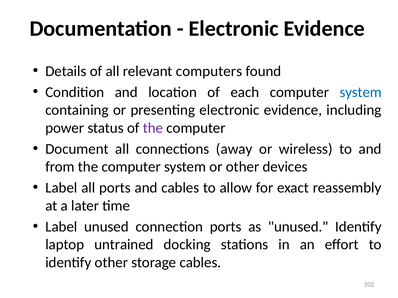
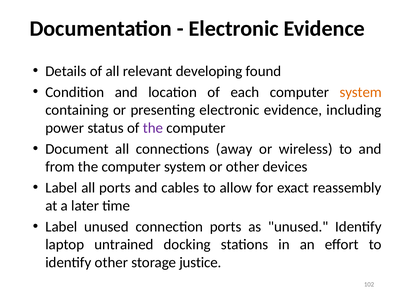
computers: computers -> developing
system at (361, 92) colour: blue -> orange
storage cables: cables -> justice
